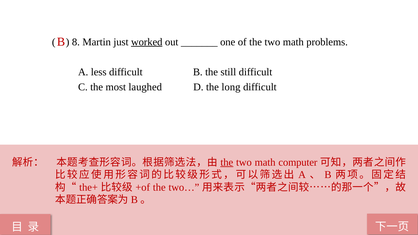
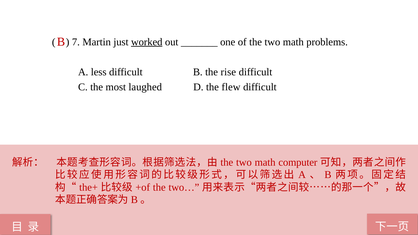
8: 8 -> 7
still: still -> rise
long: long -> flew
the at (227, 162) underline: present -> none
